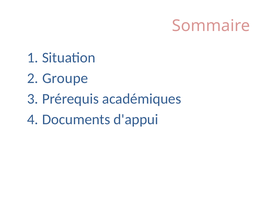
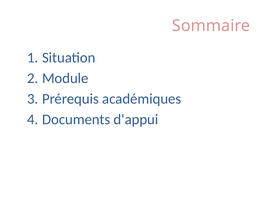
Groupe: Groupe -> Module
